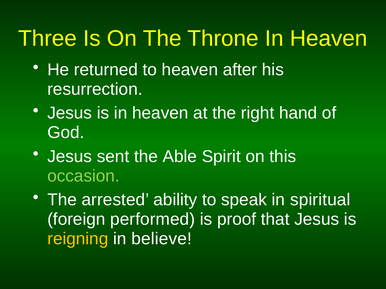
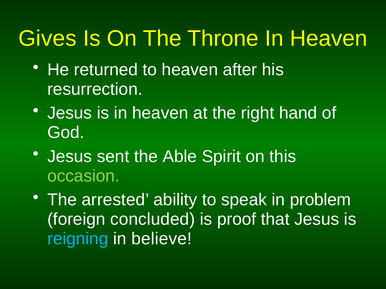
Three: Three -> Gives
spiritual: spiritual -> problem
performed: performed -> concluded
reigning colour: yellow -> light blue
